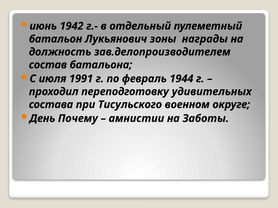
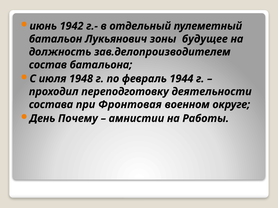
награды: награды -> будущее
1991: 1991 -> 1948
удивительных: удивительных -> деятельности
Тисульского: Тисульского -> Фронтовая
Заботы: Заботы -> Работы
